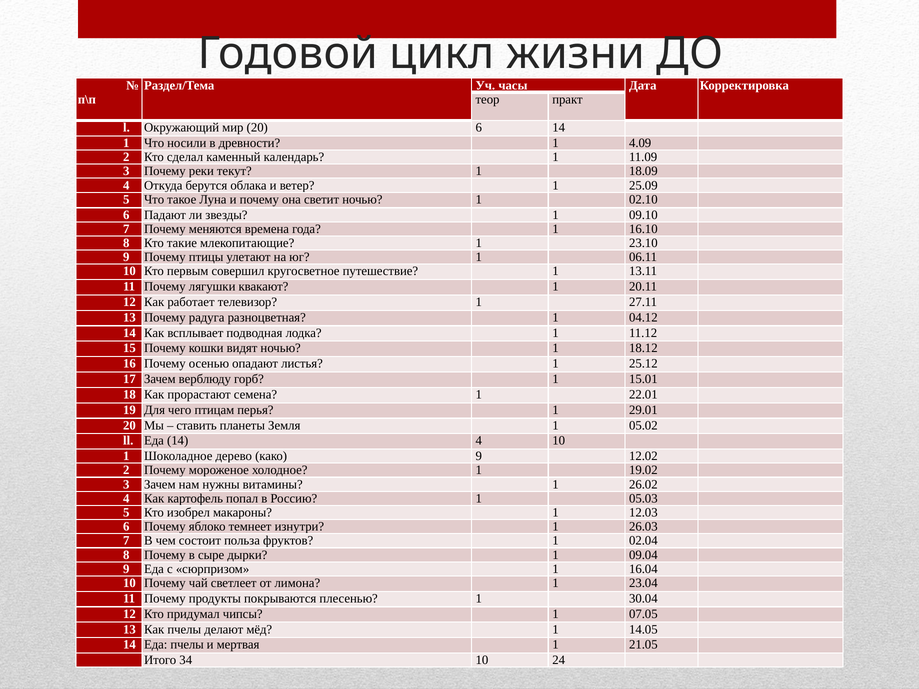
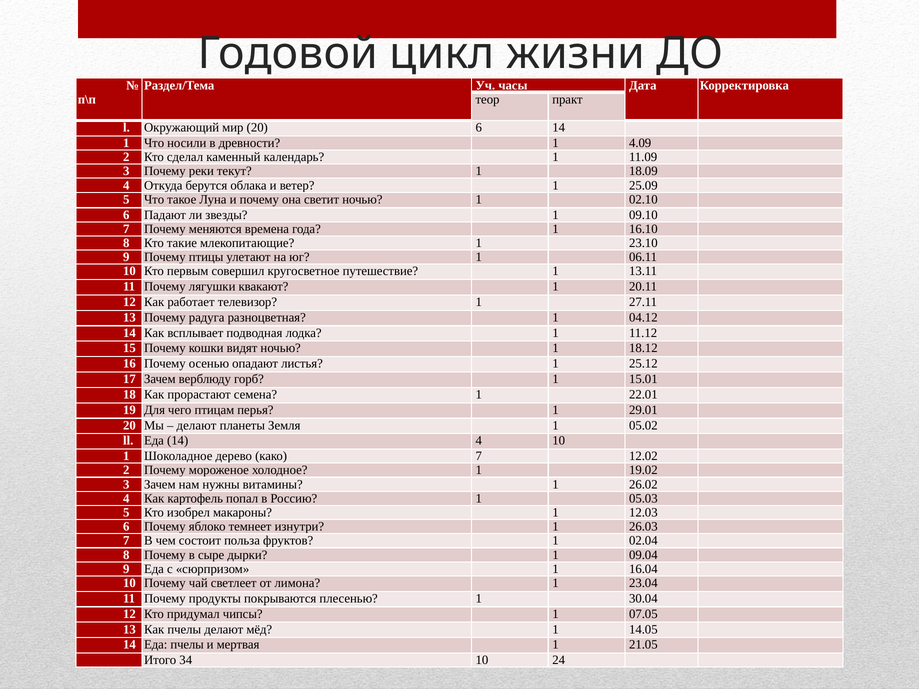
ставить at (197, 425): ставить -> делают
како 9: 9 -> 7
